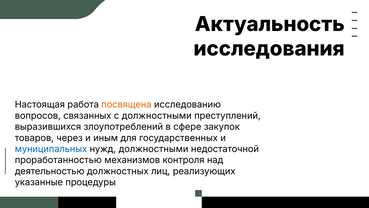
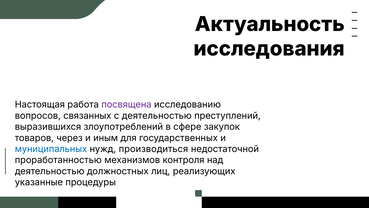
посвящена colour: orange -> purple
с должностными: должностными -> деятельностью
нужд должностными: должностными -> производиться
